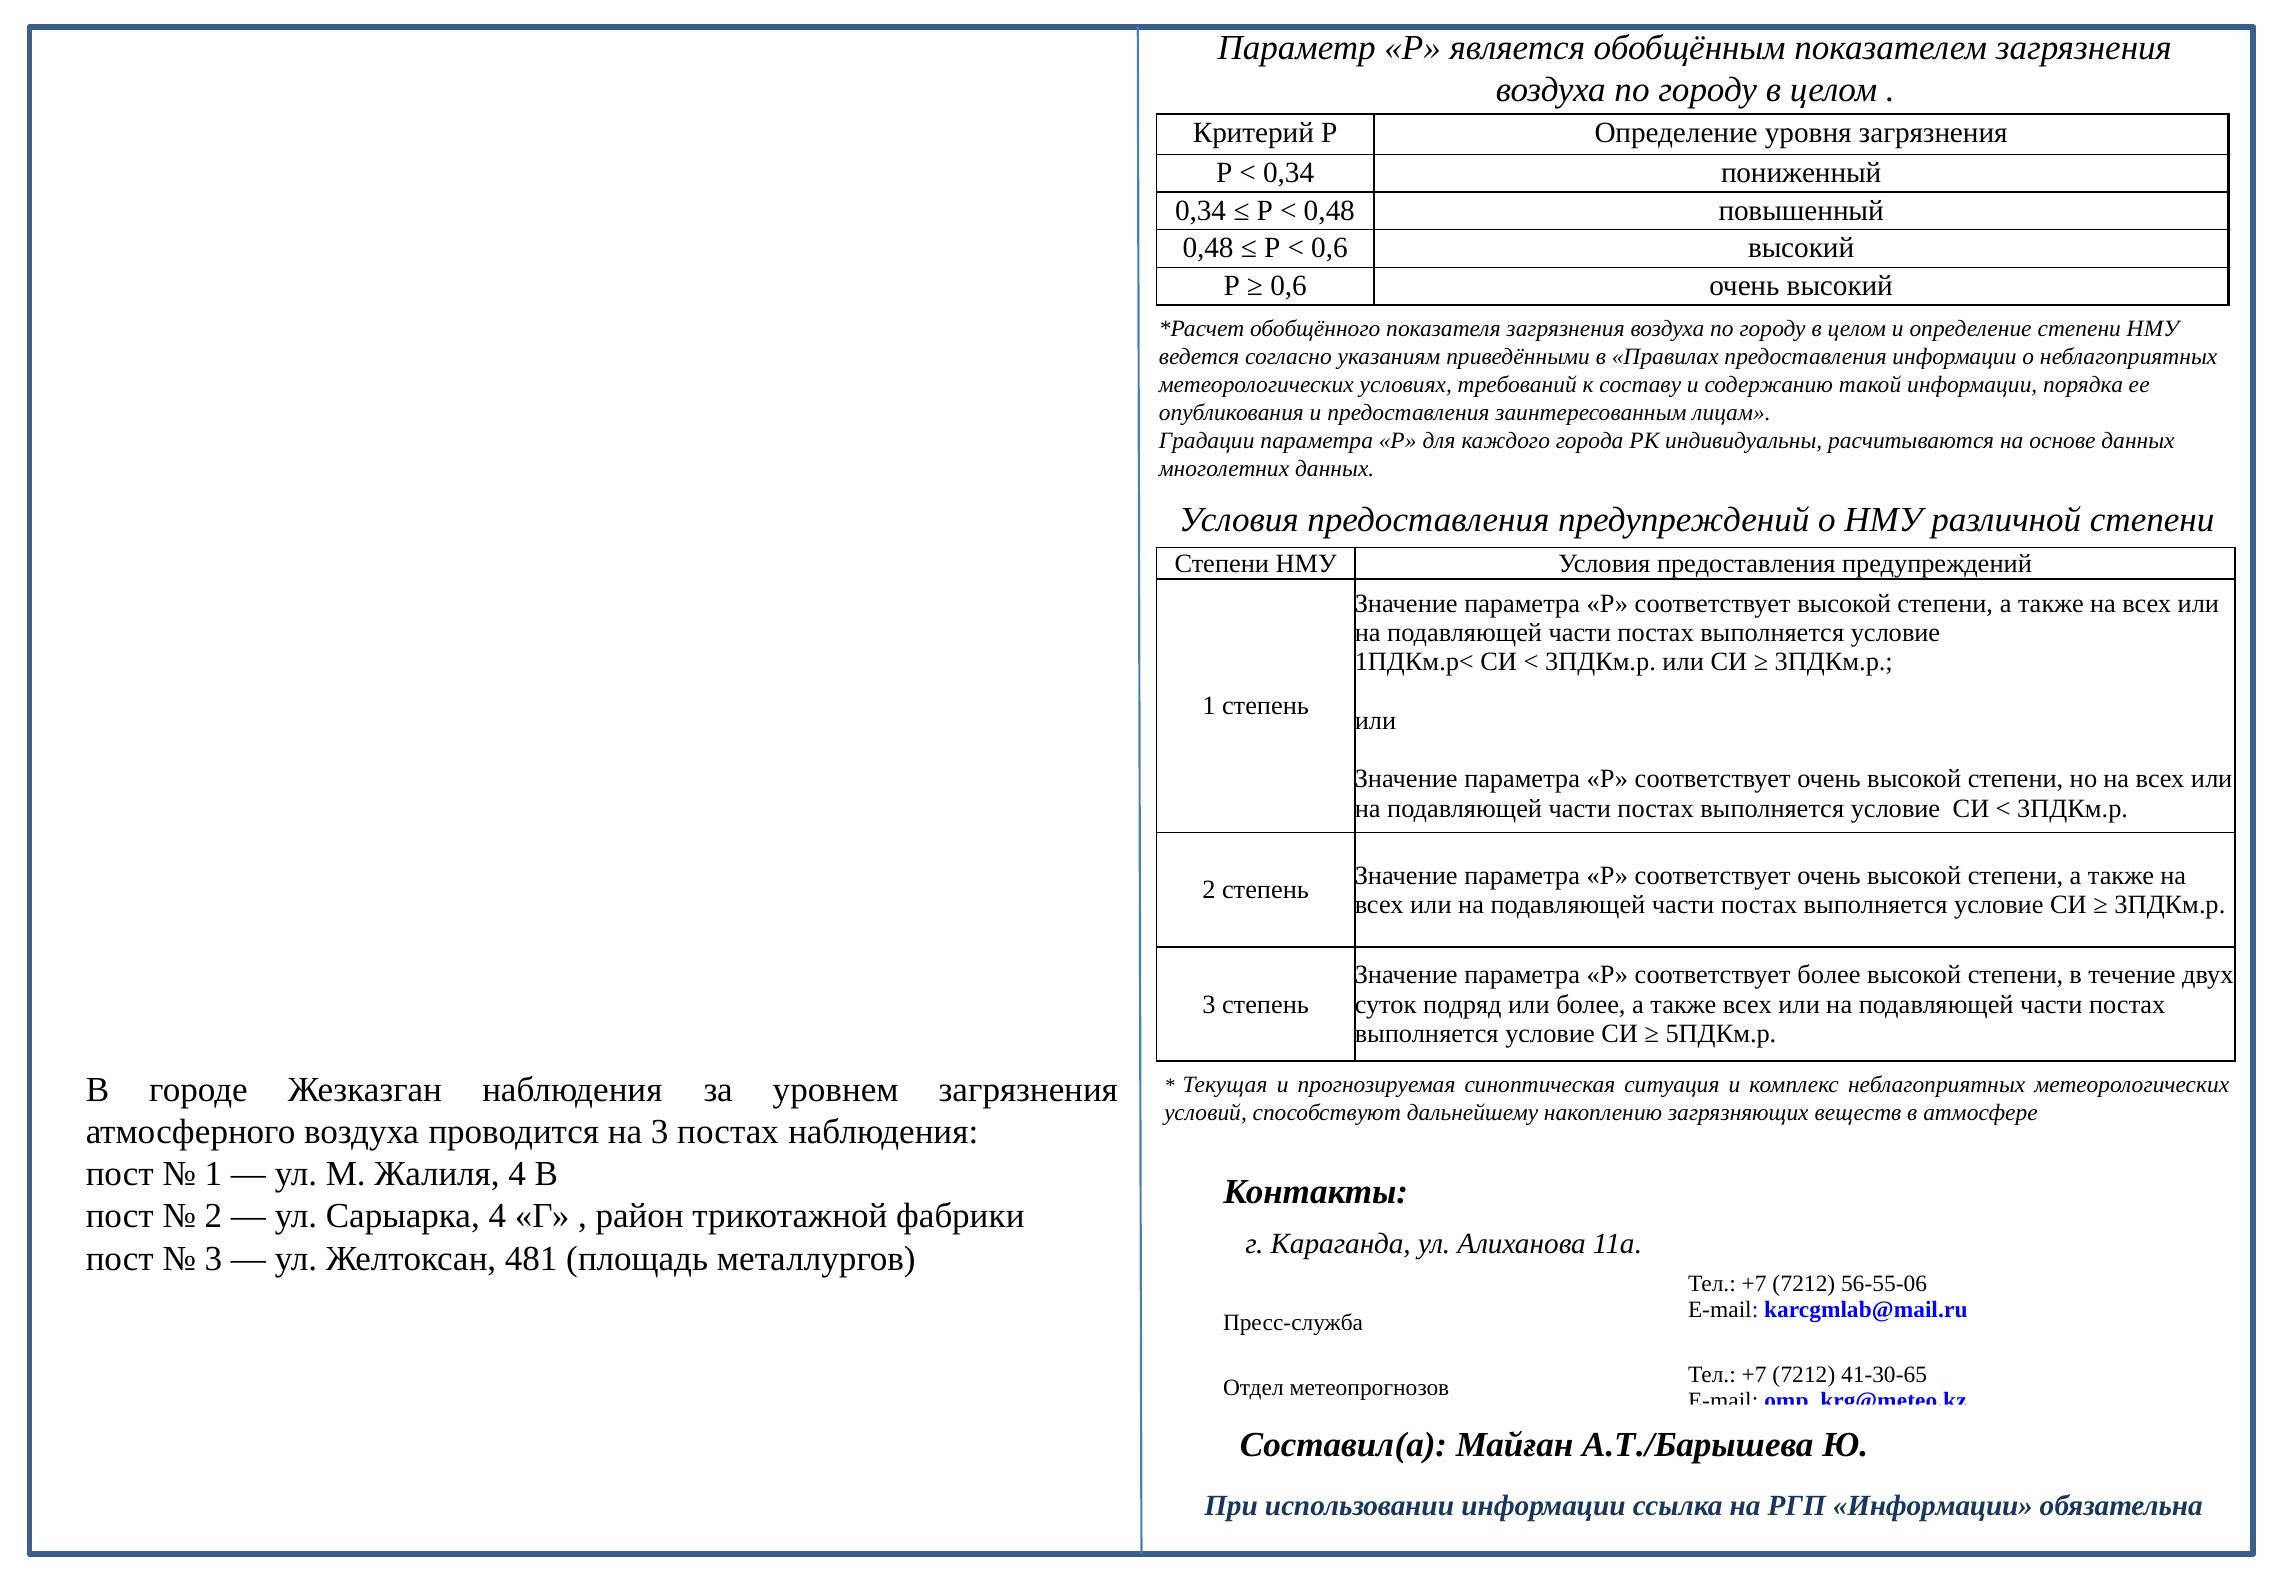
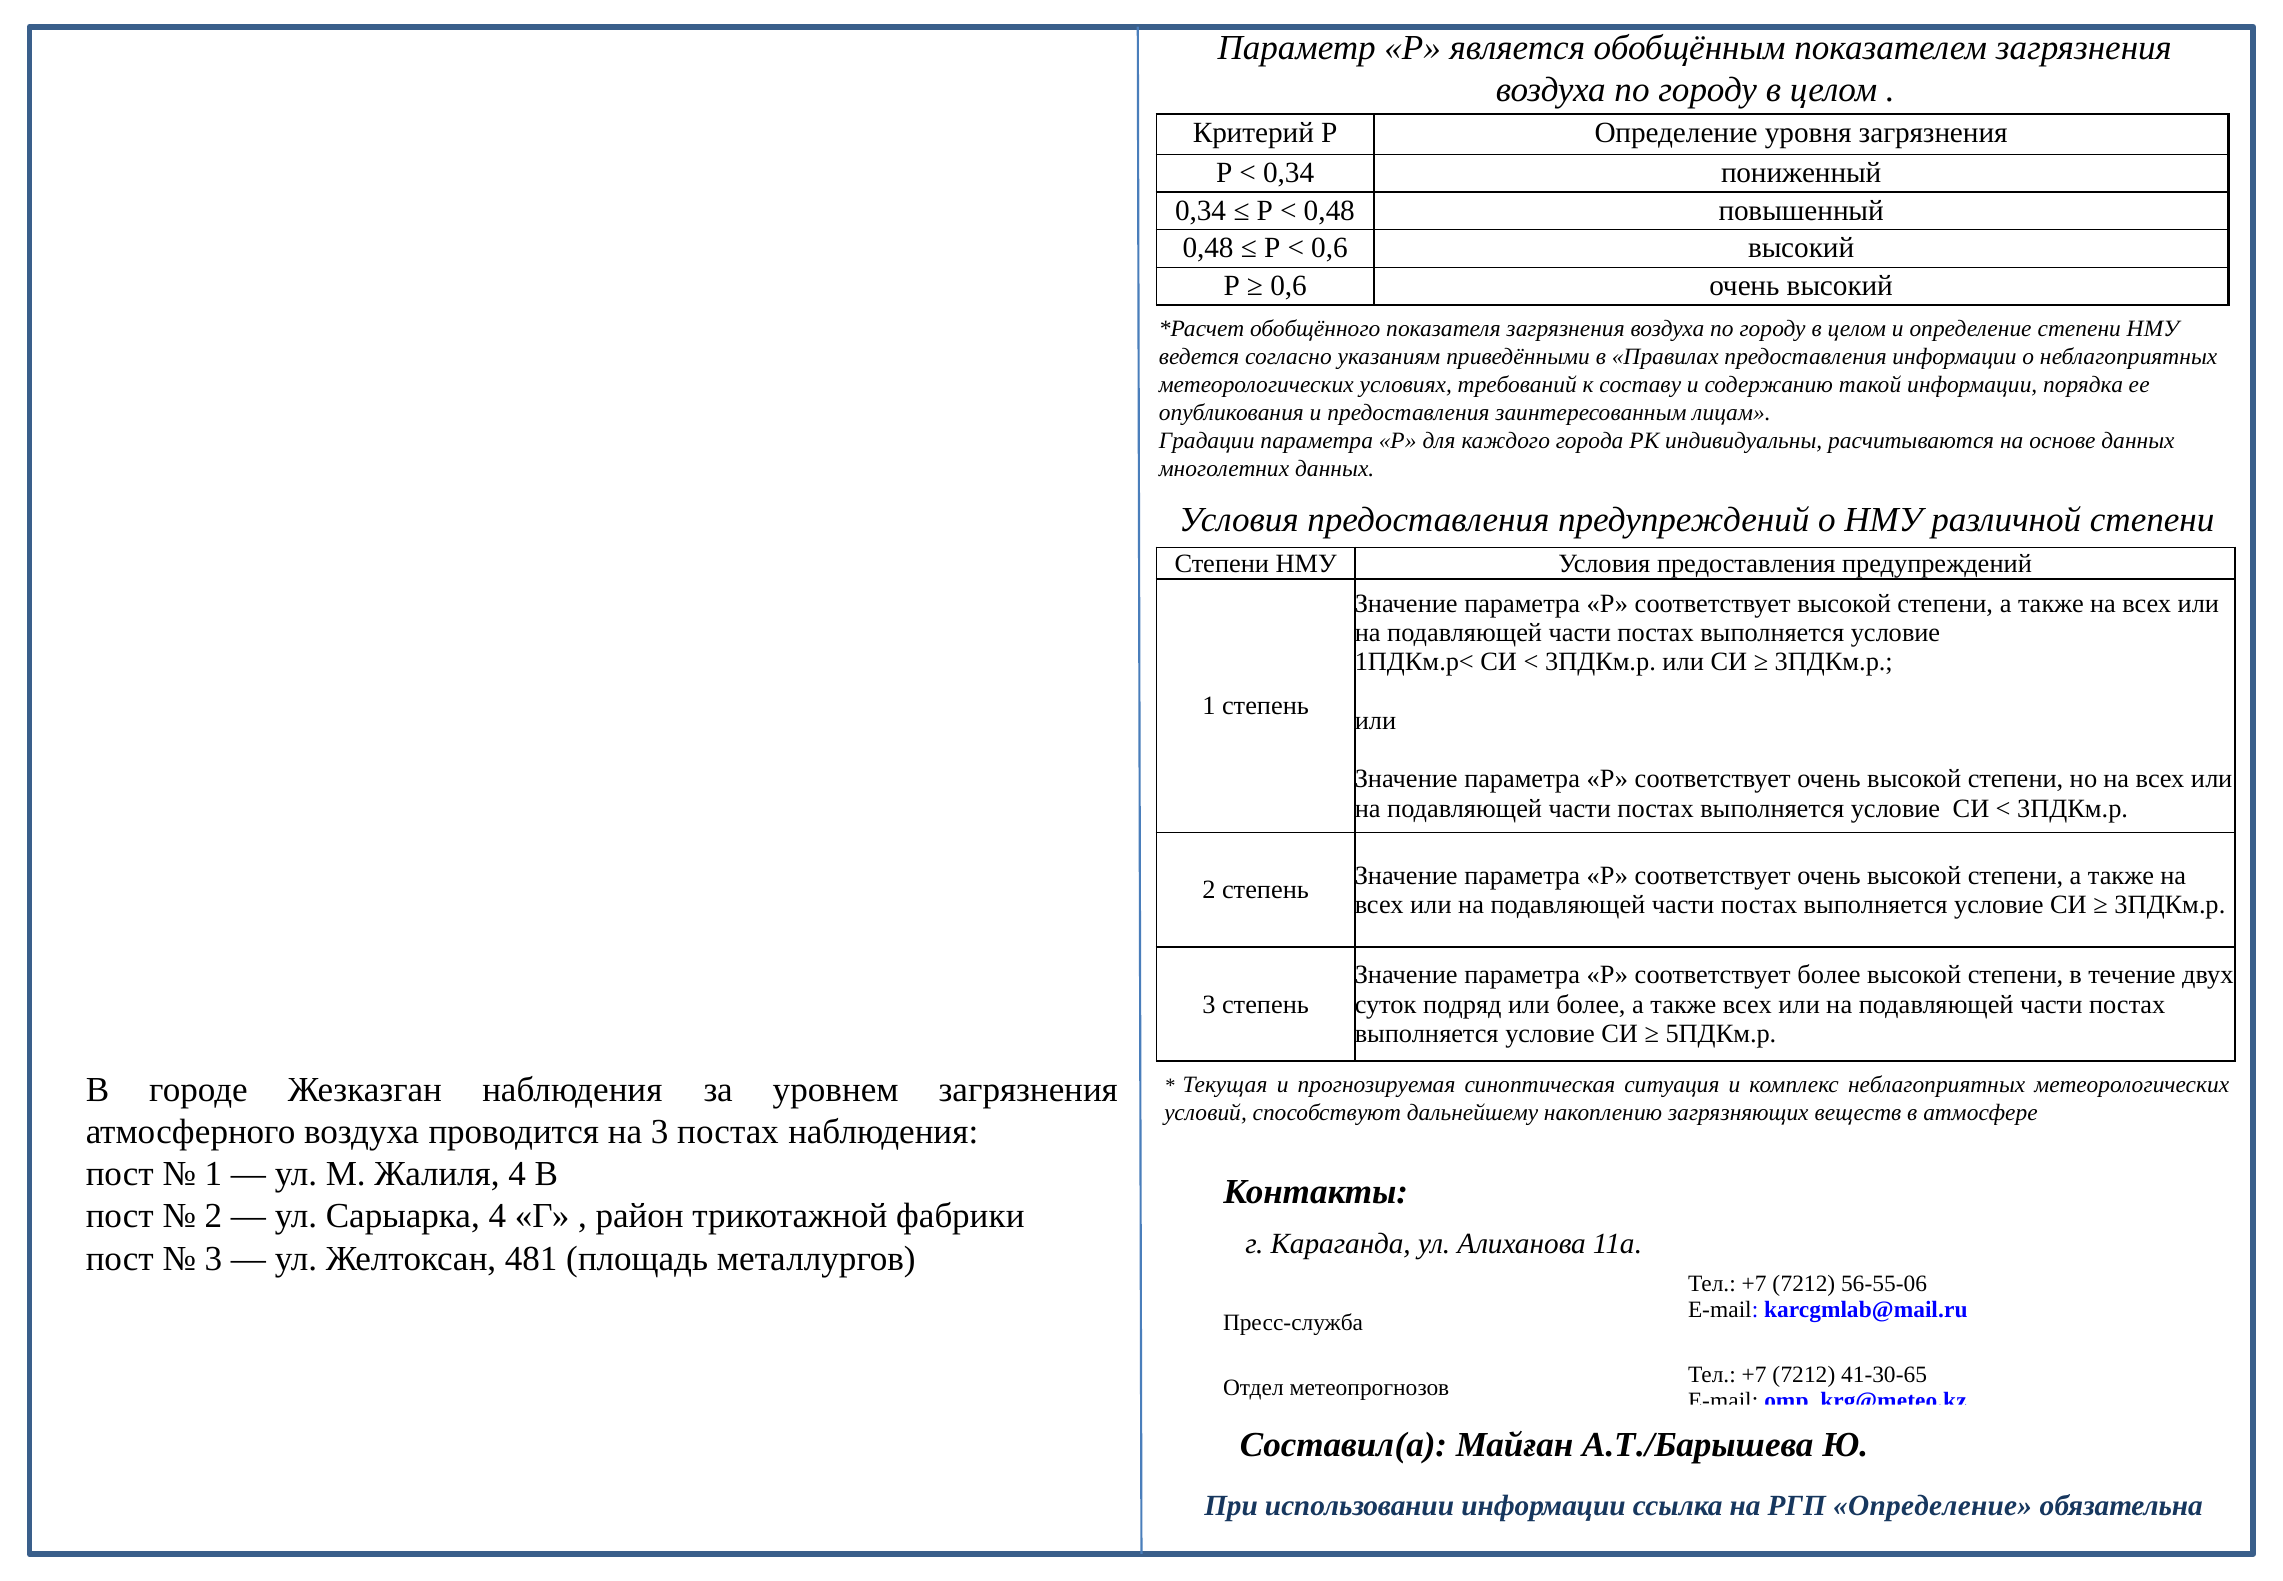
РГП Информации: Информации -> Определение
